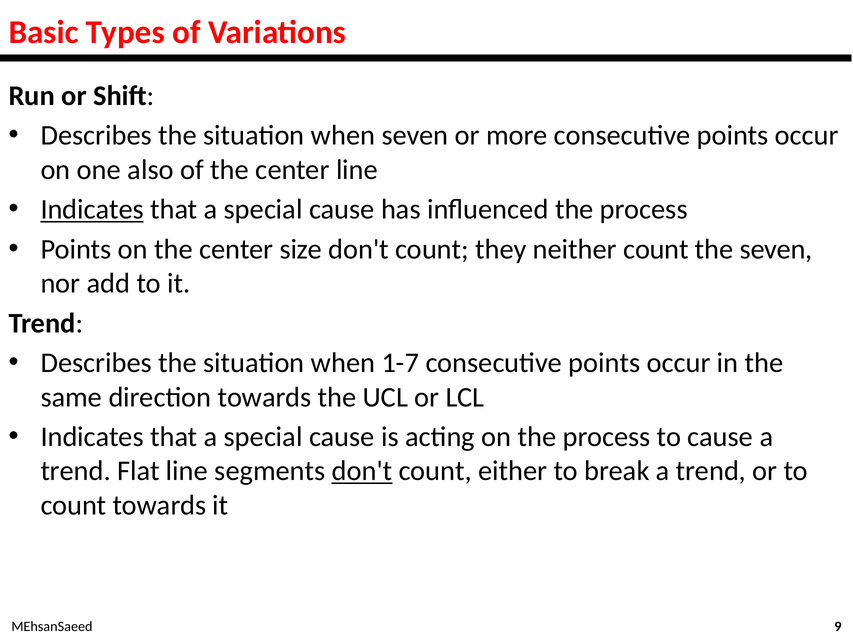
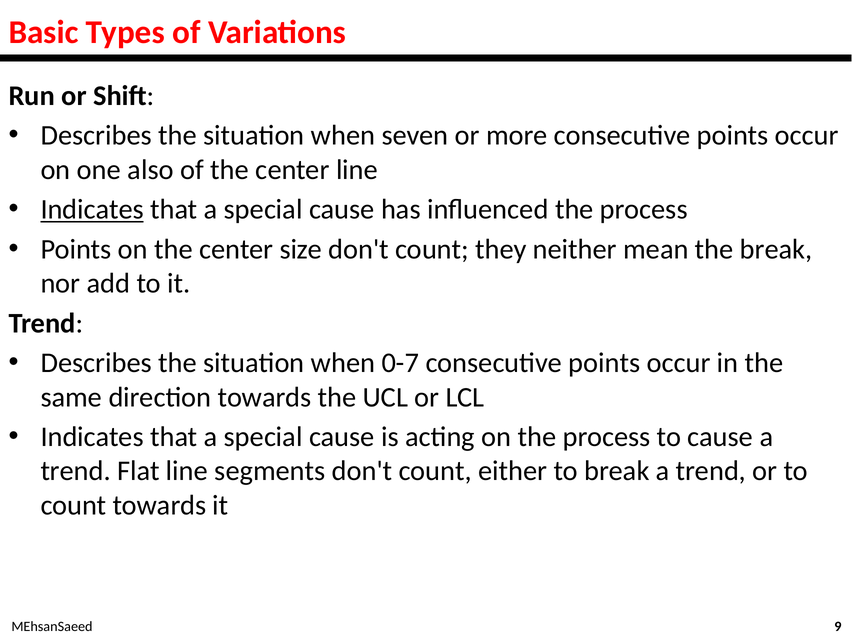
neither count: count -> mean
the seven: seven -> break
1-7: 1-7 -> 0-7
don't at (362, 471) underline: present -> none
